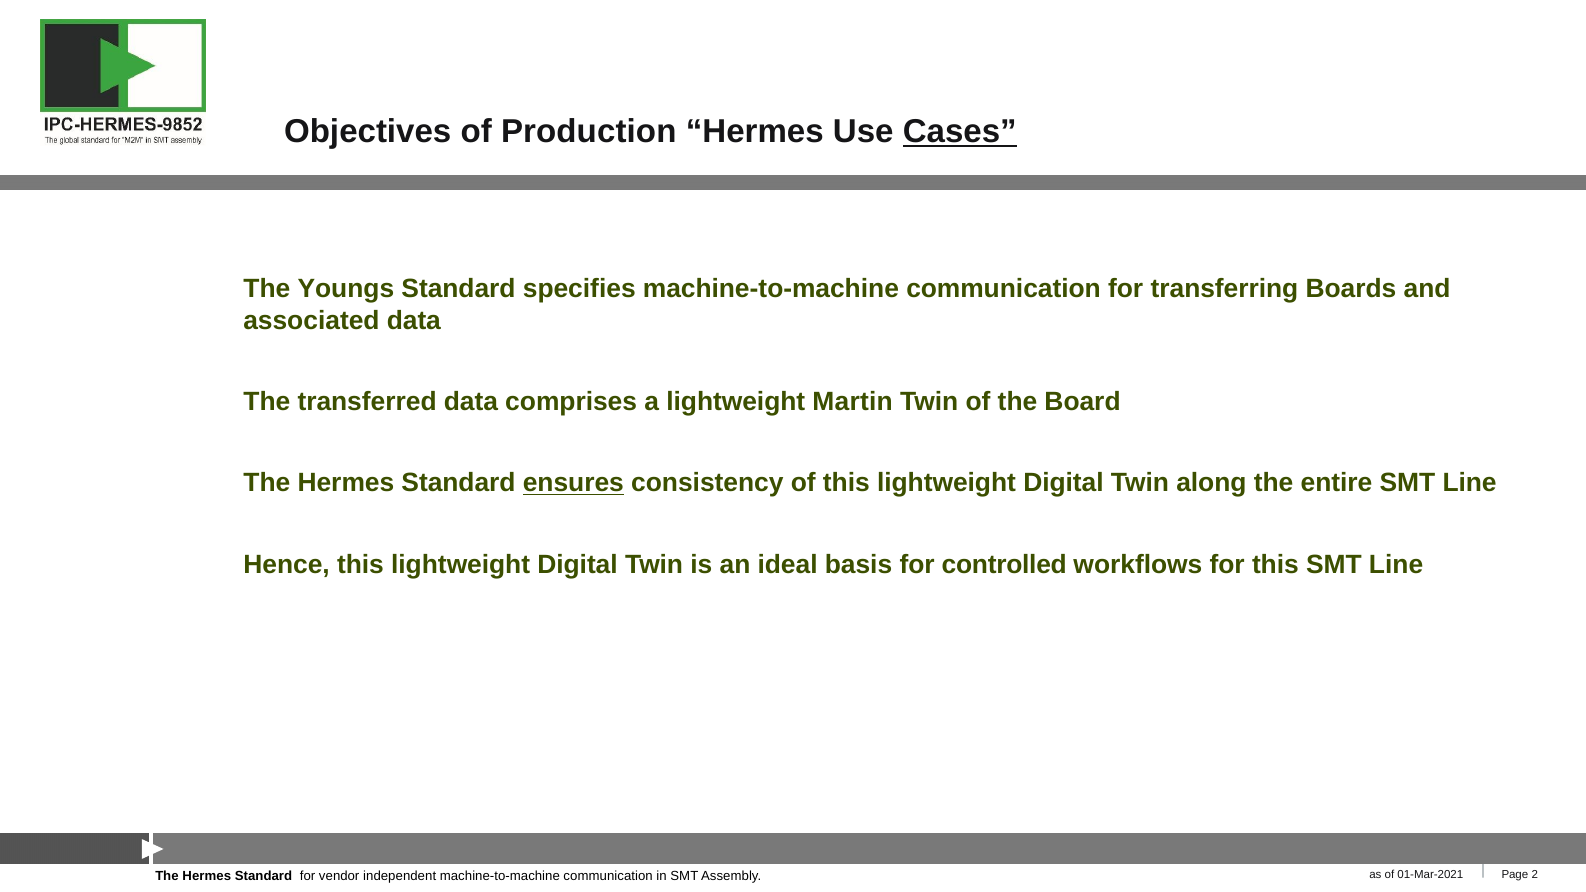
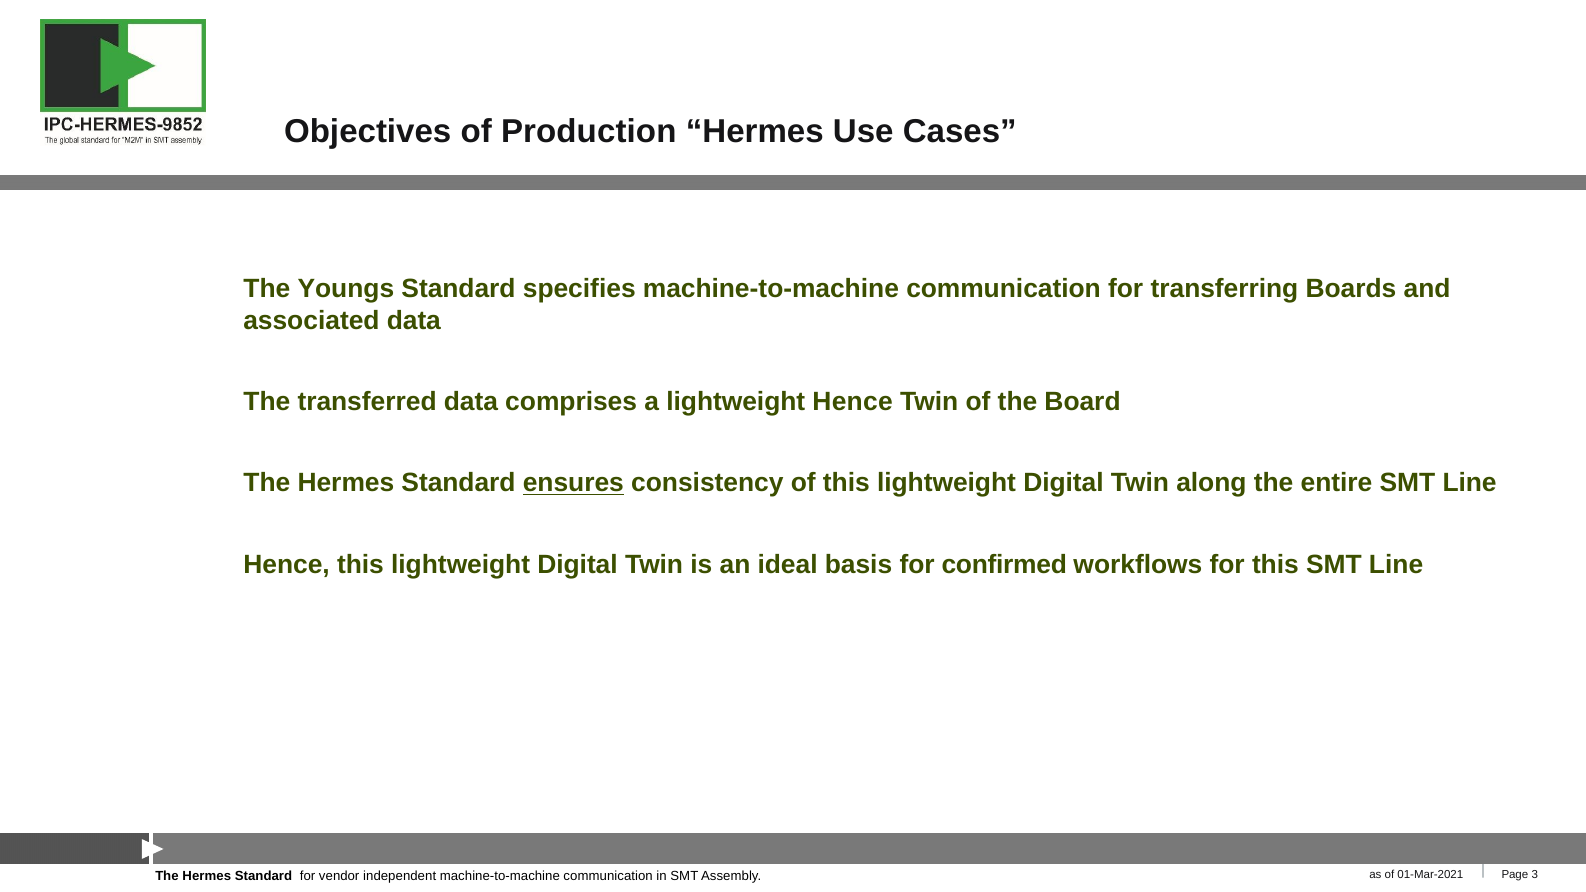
Cases underline: present -> none
lightweight Martin: Martin -> Hence
controlled: controlled -> confirmed
2: 2 -> 3
